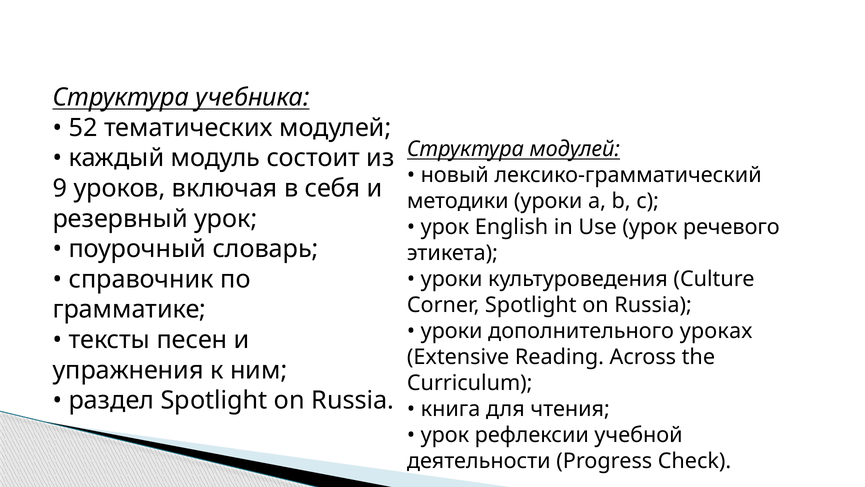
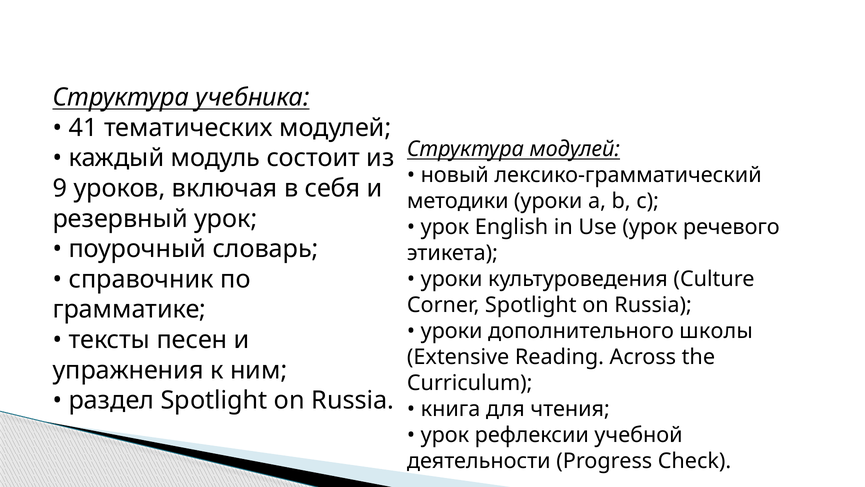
52: 52 -> 41
уроках: уроках -> школы
